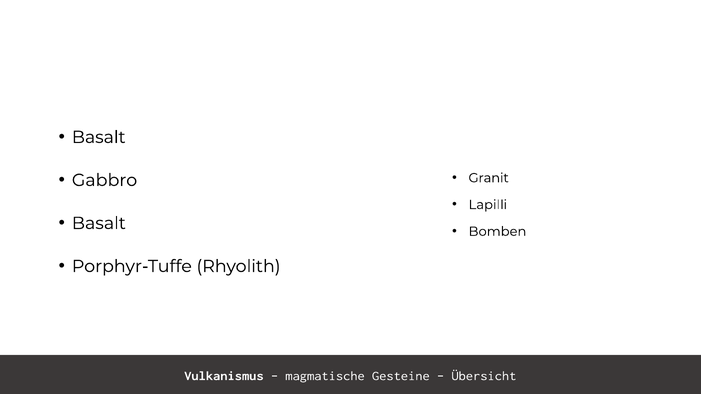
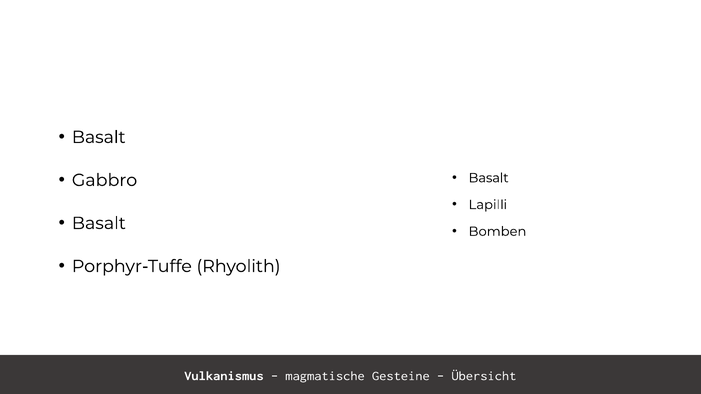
Granit at (489, 178): Granit -> Basalt
